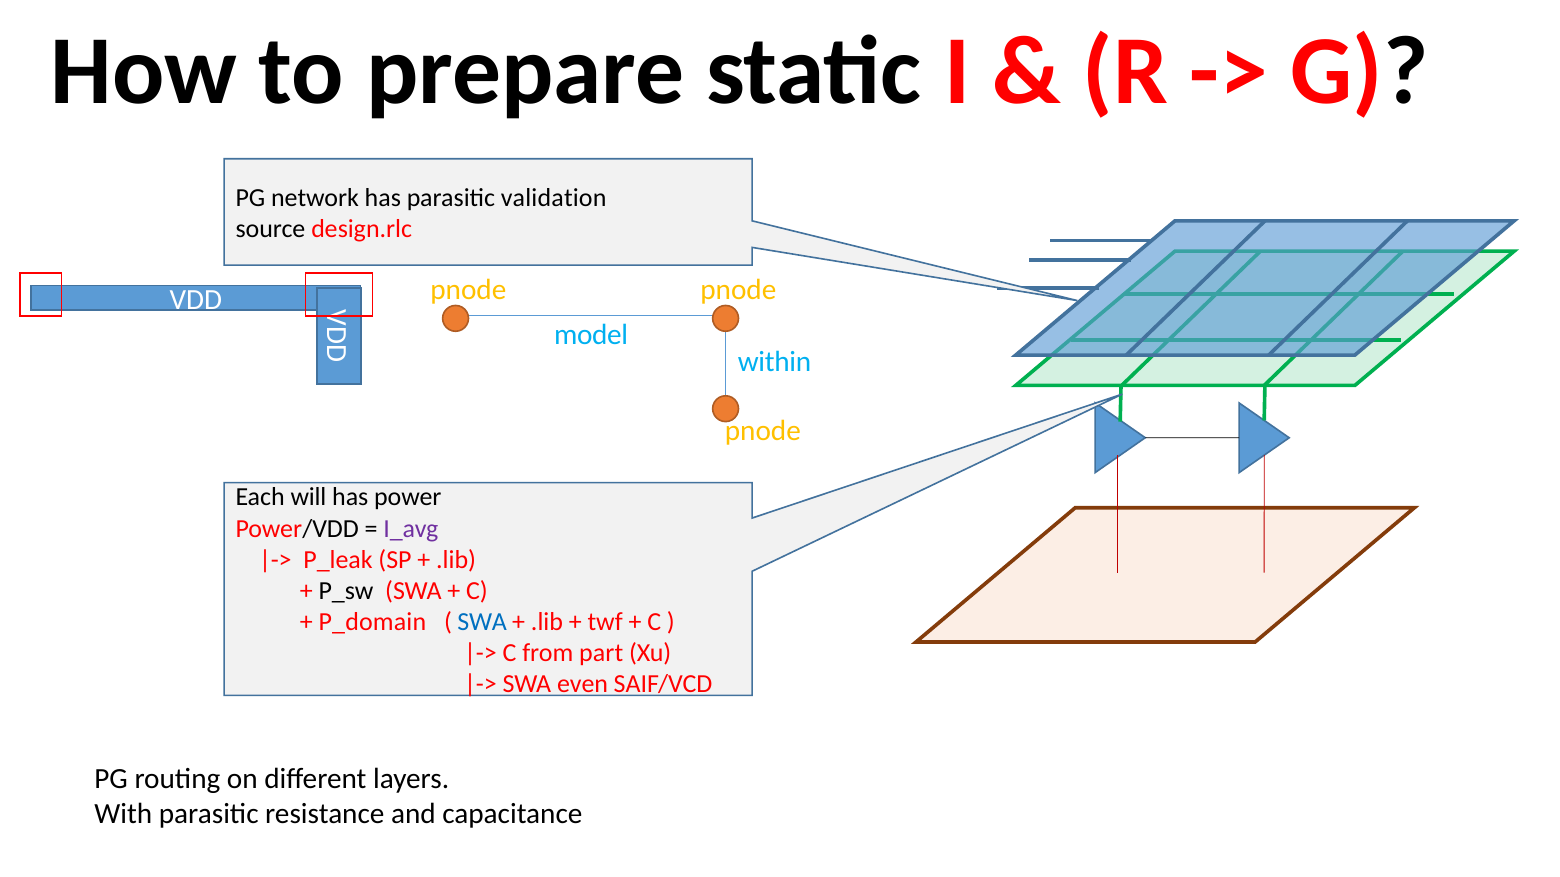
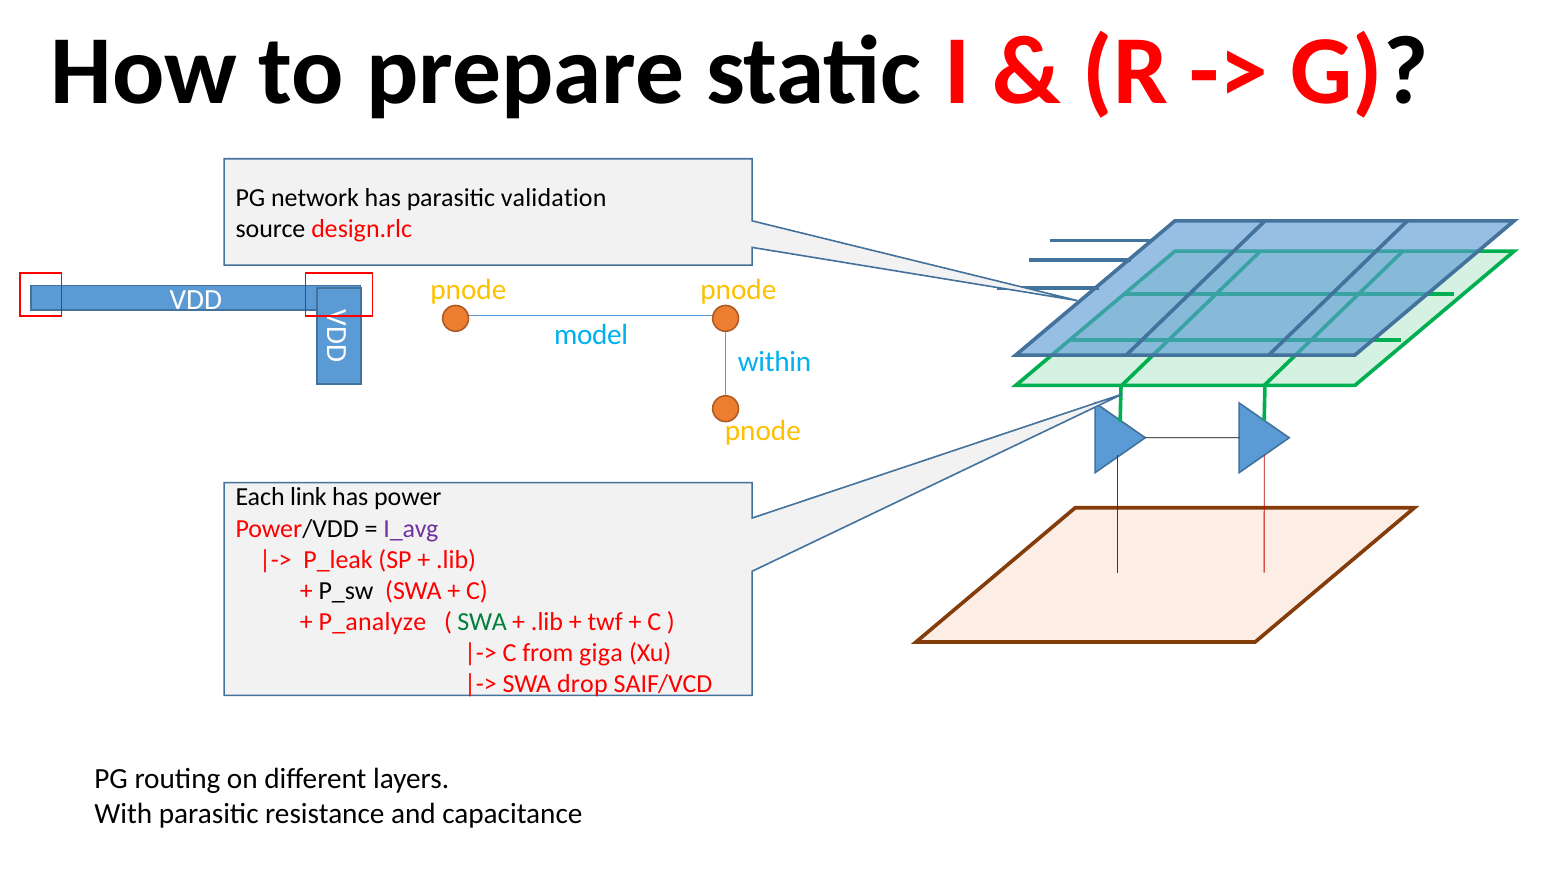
will: will -> link
P_domain: P_domain -> P_analyze
SWA at (482, 622) colour: blue -> green
part: part -> giga
even: even -> drop
